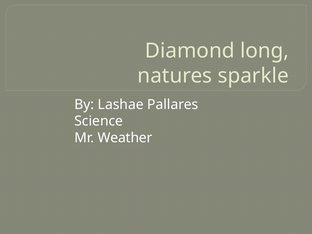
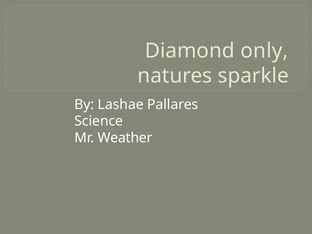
long: long -> only
